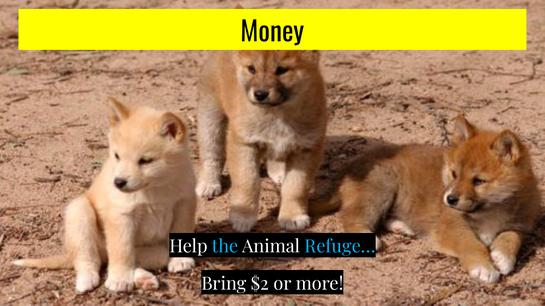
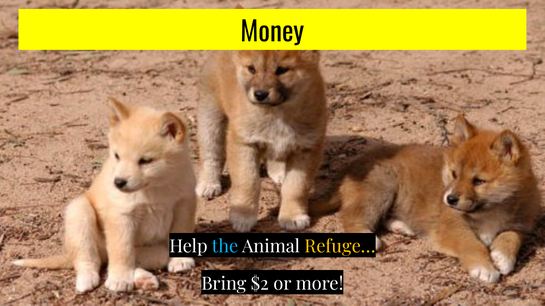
Refuge… colour: light blue -> yellow
